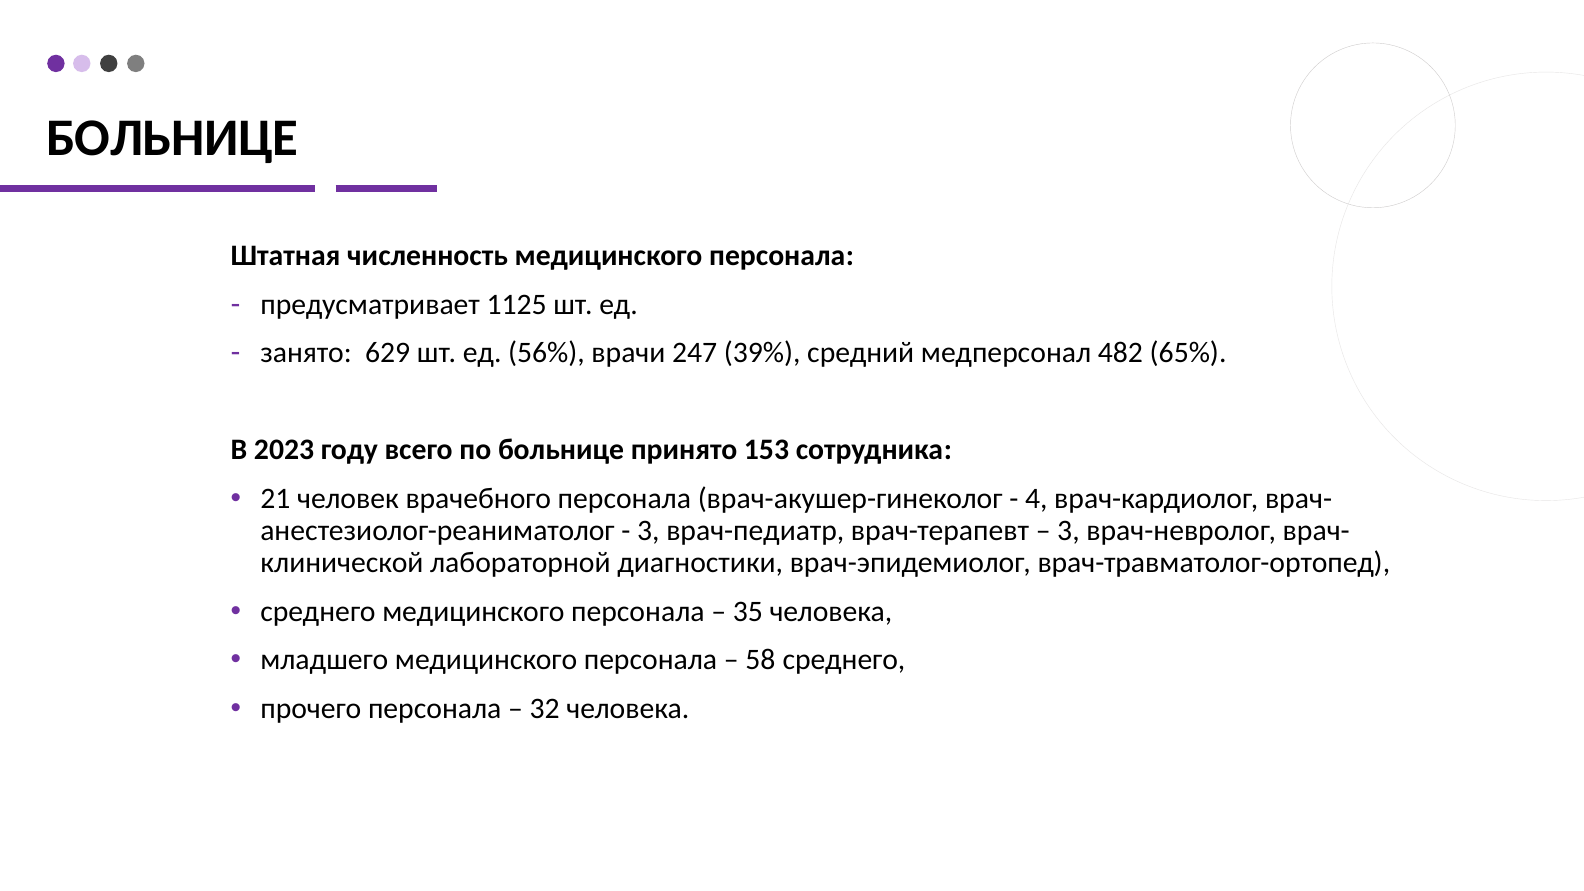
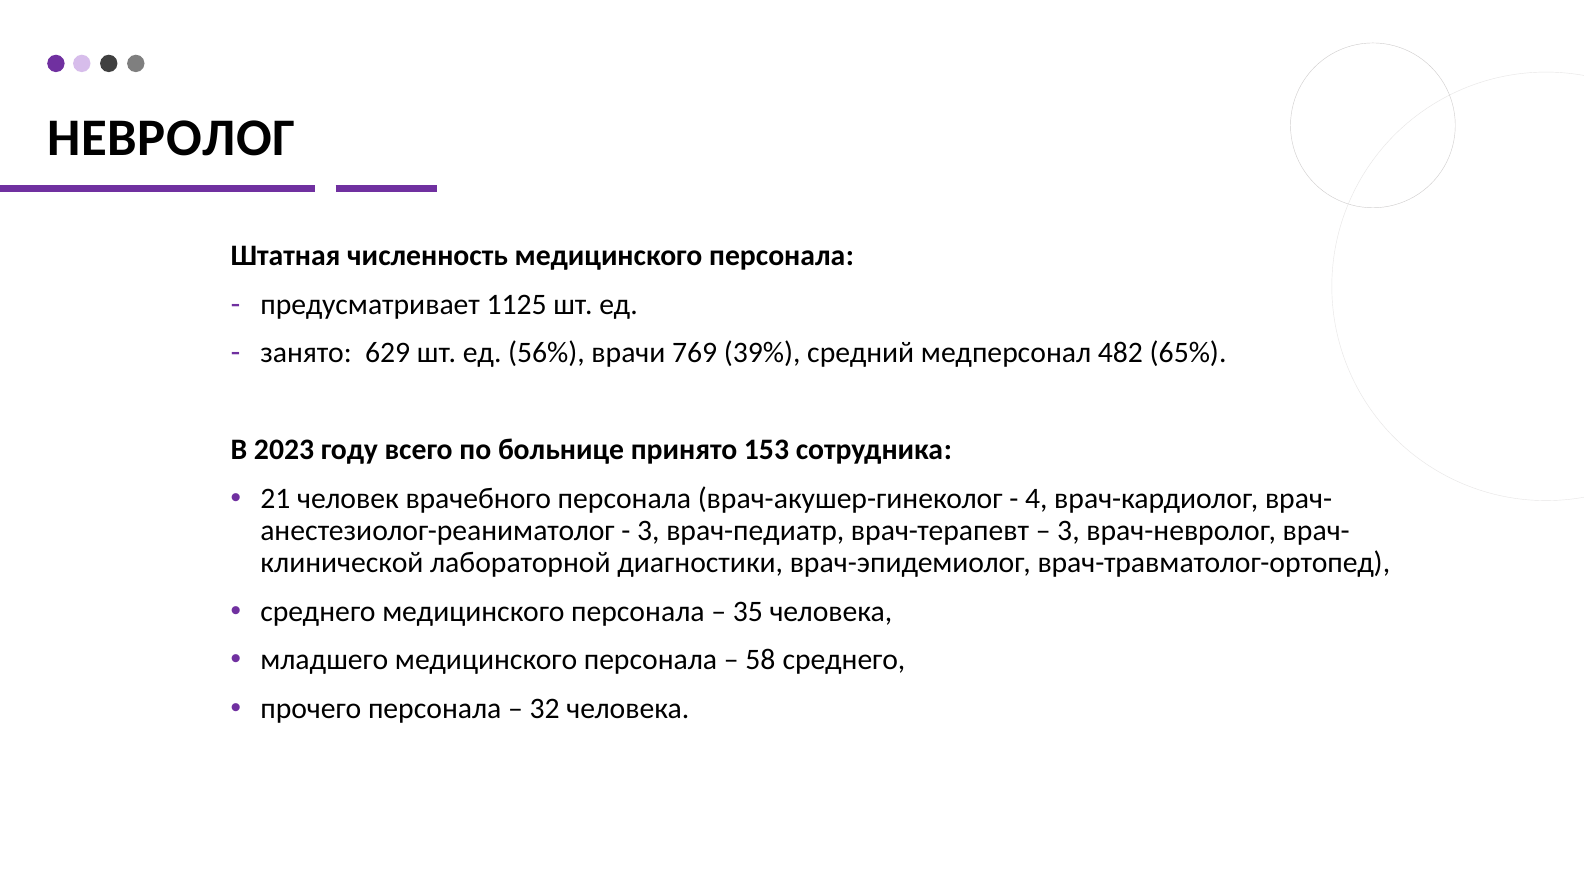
БОЛЬНИЦЕ at (172, 138): БОЛЬНИЦЕ -> НЕВРОЛОГ
247: 247 -> 769
